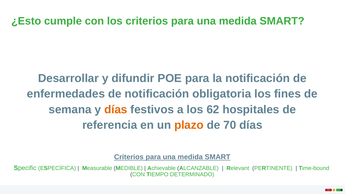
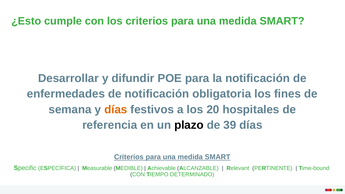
62: 62 -> 20
plazo colour: orange -> black
70: 70 -> 39
